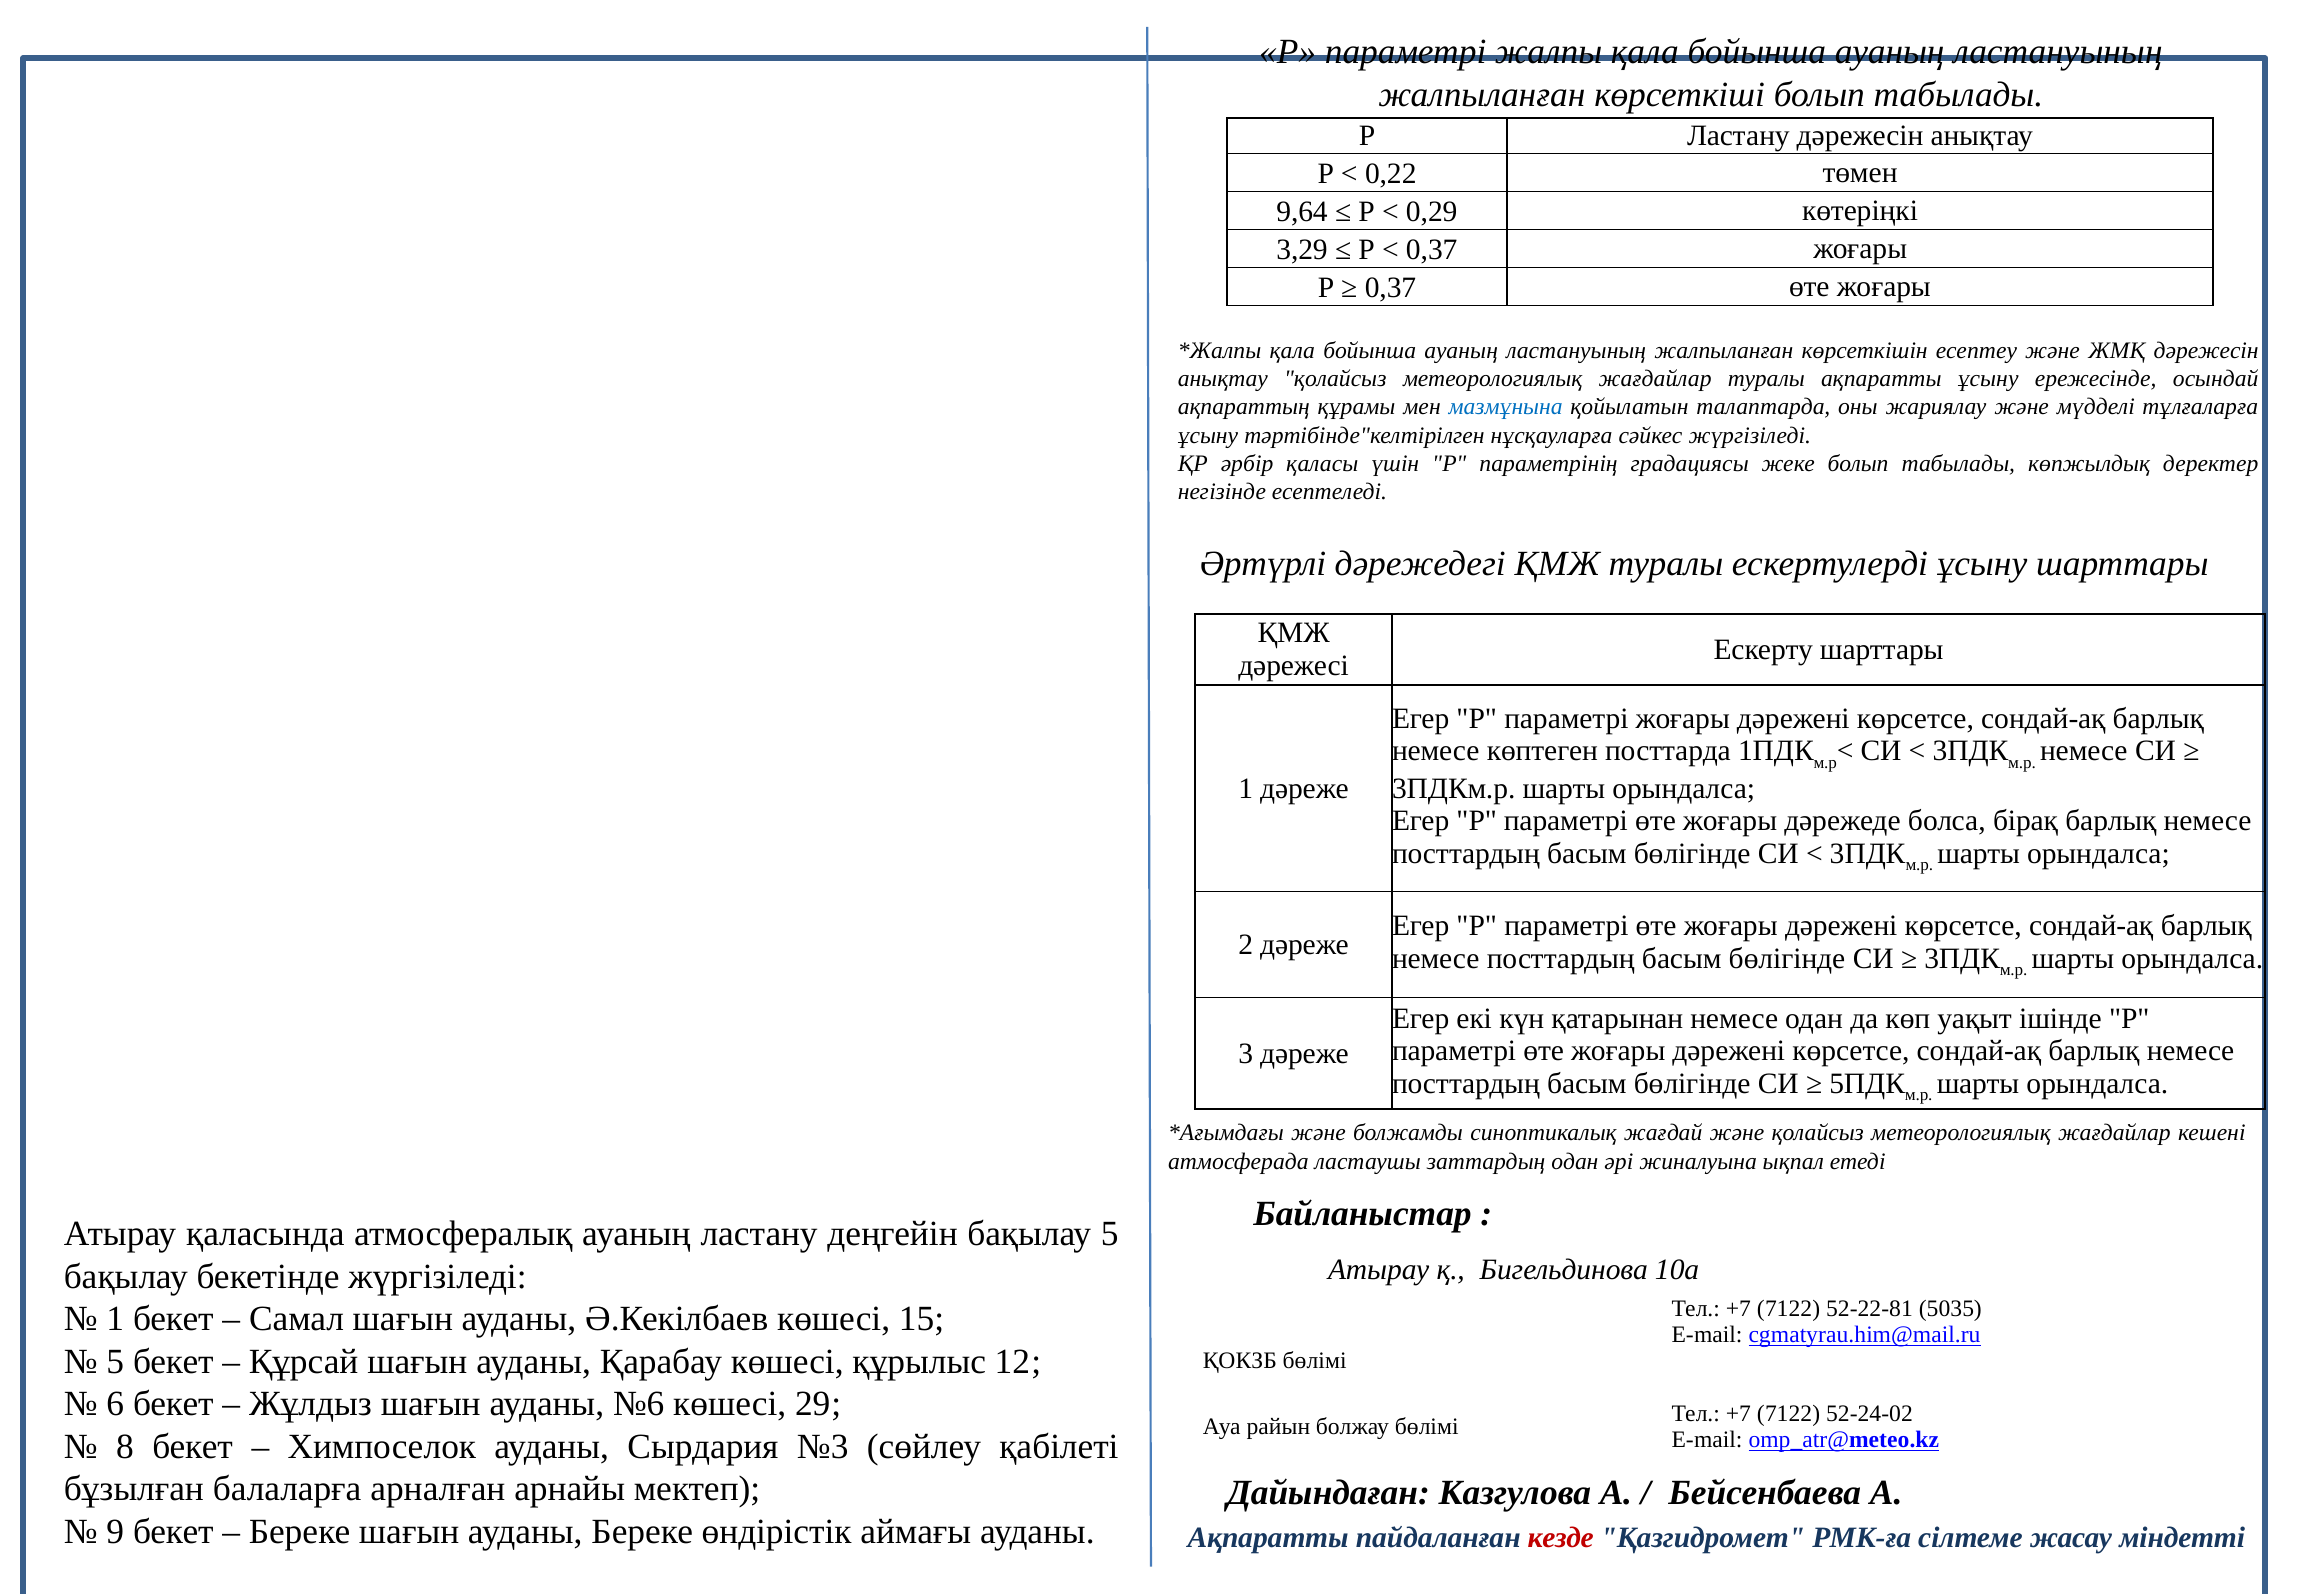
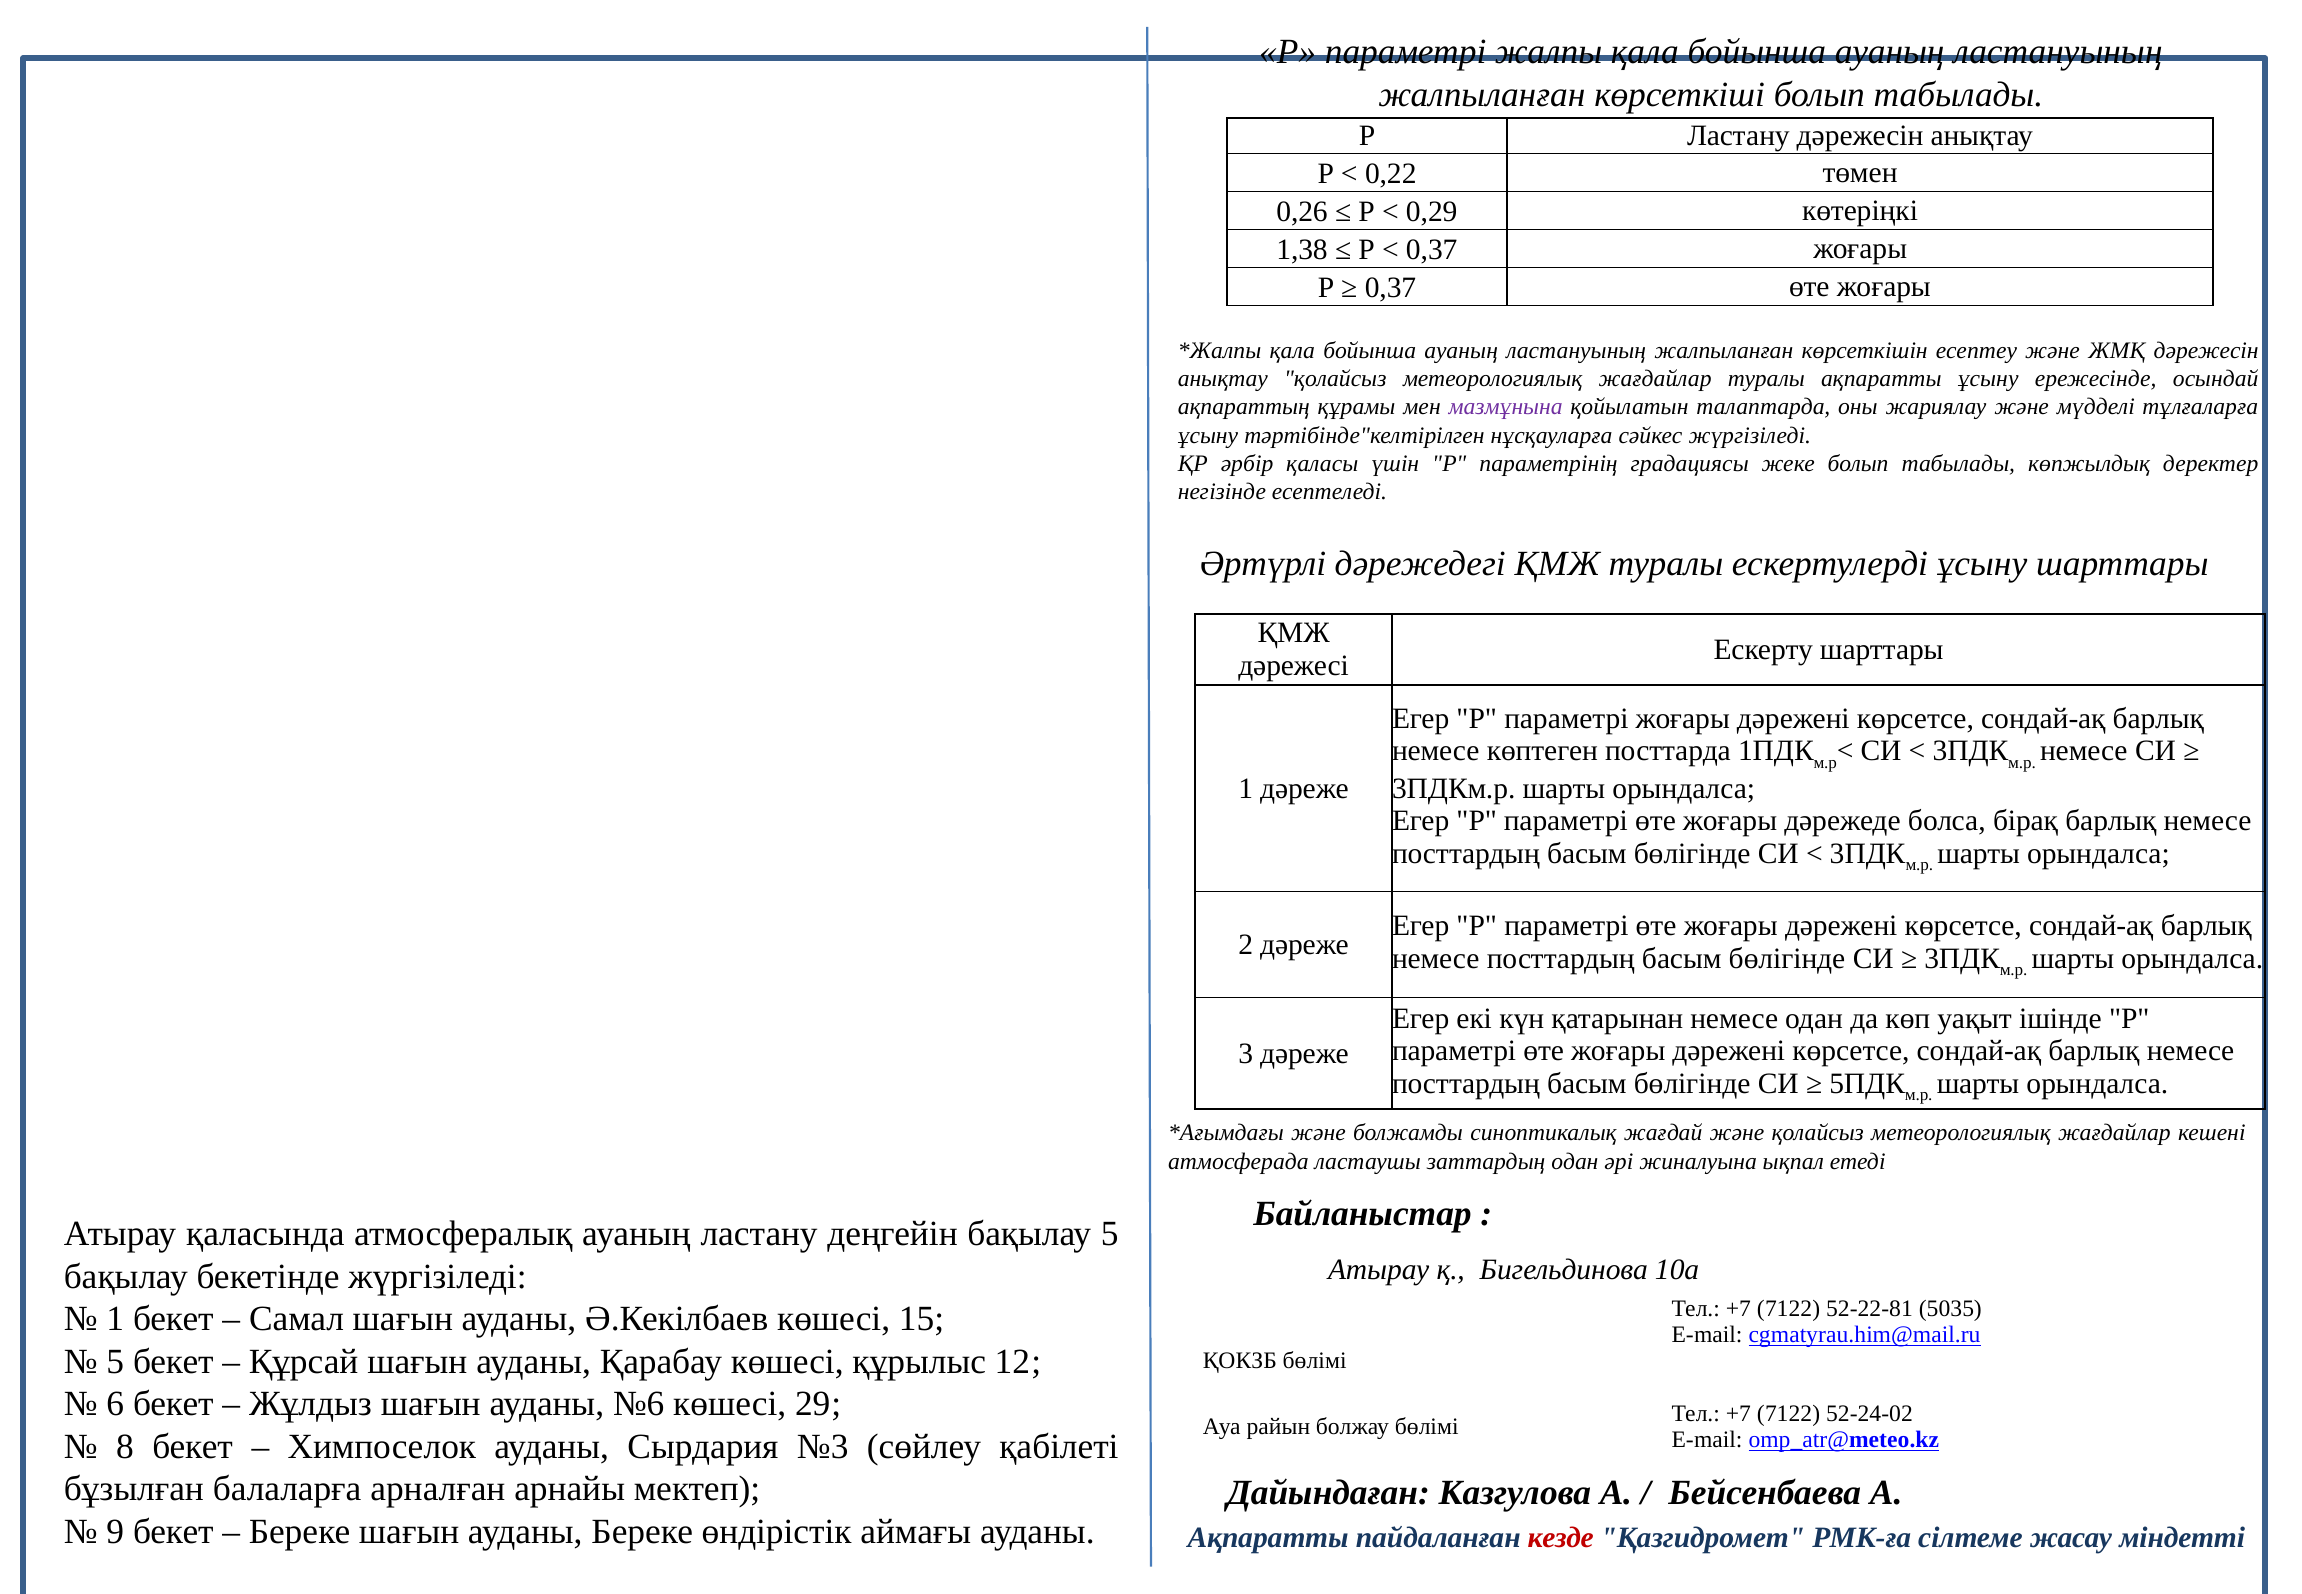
9,64: 9,64 -> 0,26
3,29: 3,29 -> 1,38
мазмұнына colour: blue -> purple
